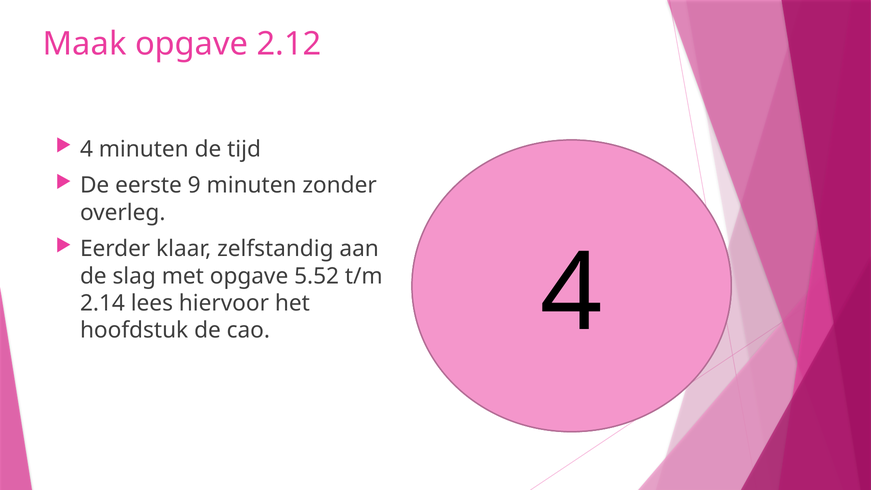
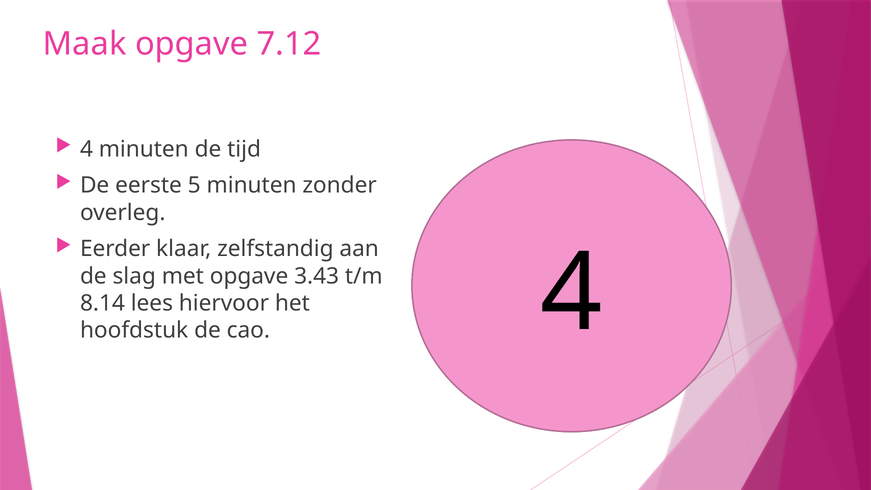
2.12: 2.12 -> 7.12
9: 9 -> 5
5.52: 5.52 -> 3.43
2.14: 2.14 -> 8.14
